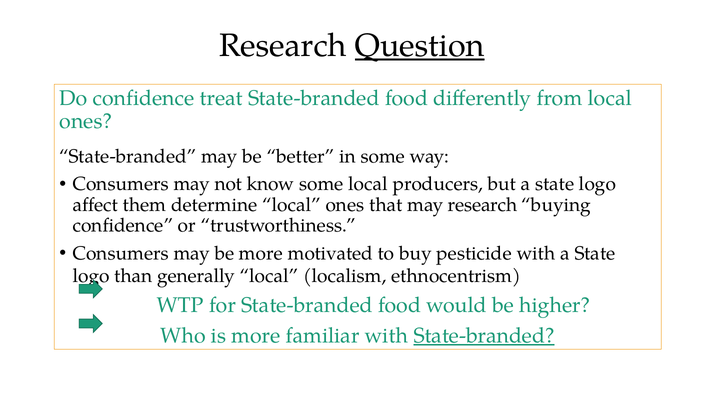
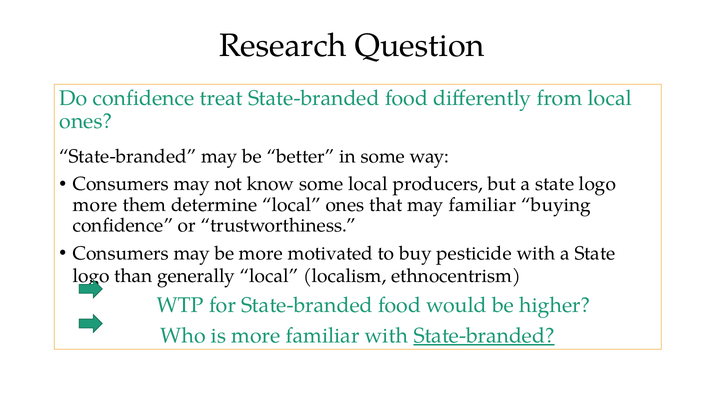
Question underline: present -> none
affect at (95, 205): affect -> more
may research: research -> familiar
